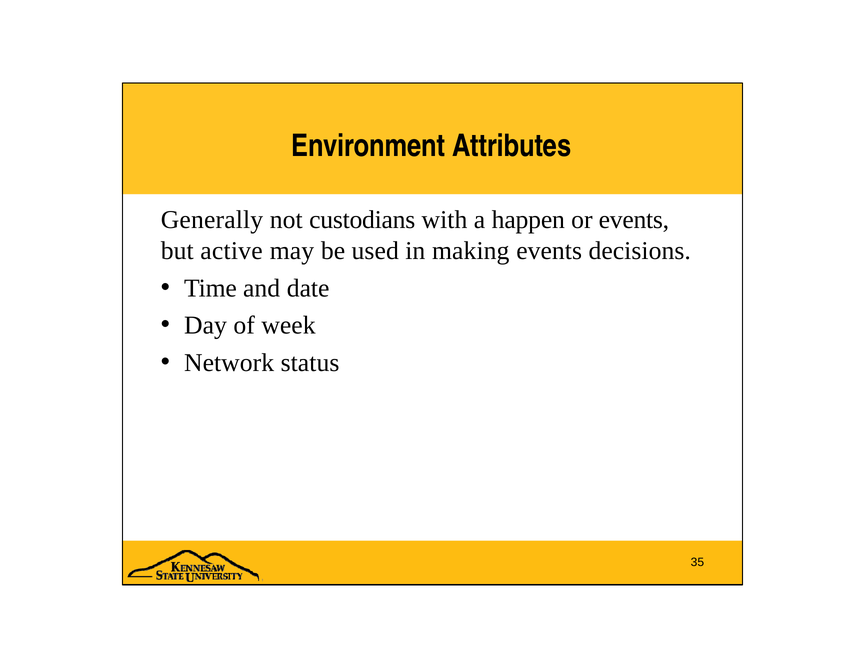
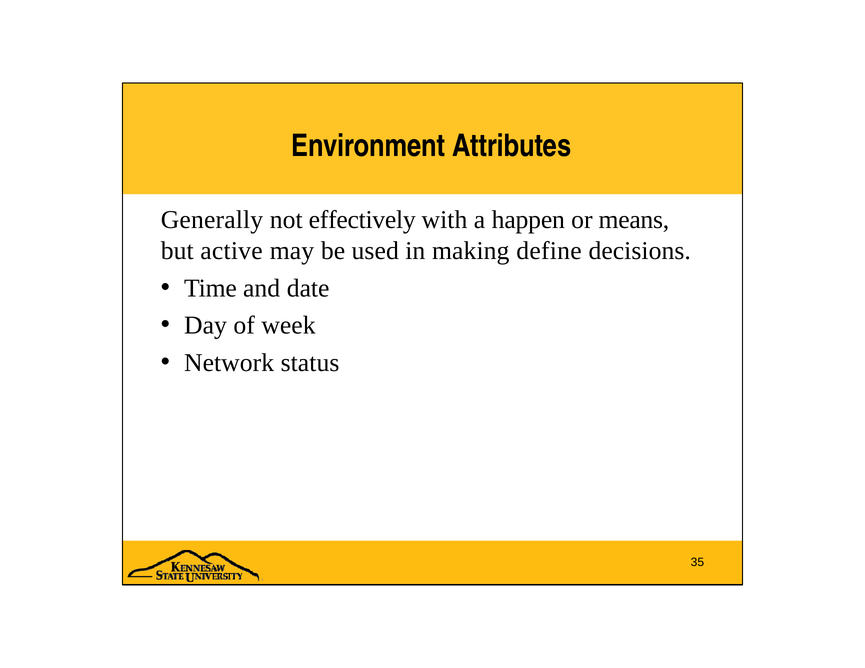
custodians: custodians -> effectively
or events: events -> means
making events: events -> define
